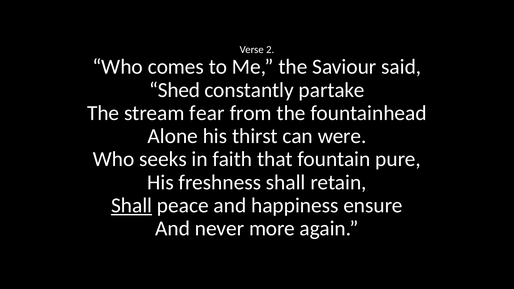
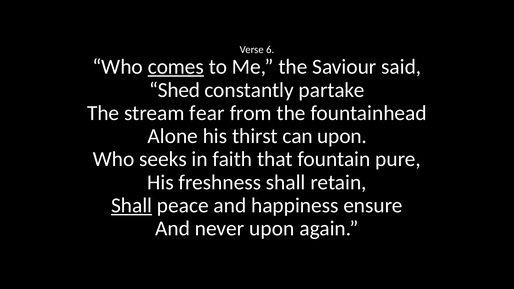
2: 2 -> 6
comes underline: none -> present
can were: were -> upon
never more: more -> upon
